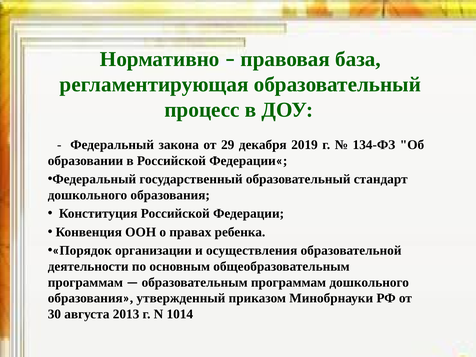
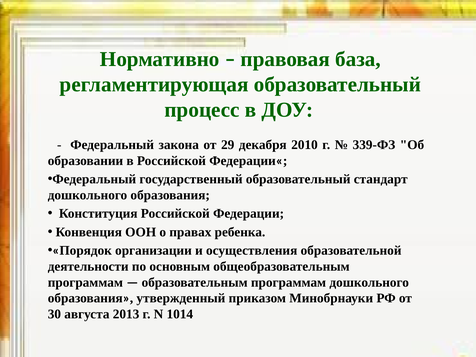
2019: 2019 -> 2010
134-ФЗ: 134-ФЗ -> 339-ФЗ
